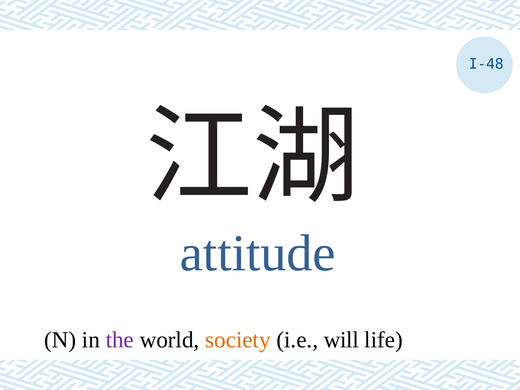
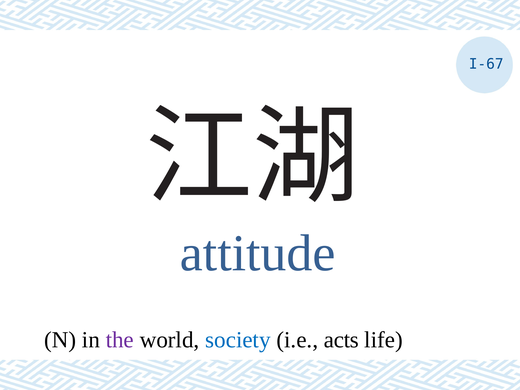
I-48: I-48 -> I-67
society colour: orange -> blue
will: will -> acts
